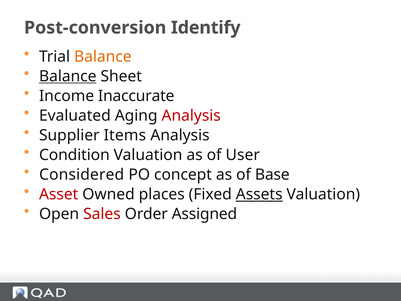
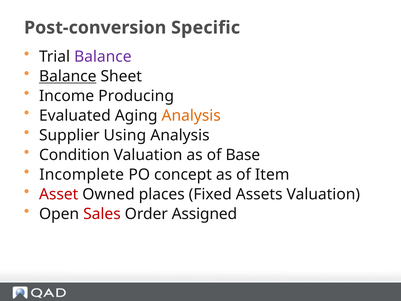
Identify: Identify -> Specific
Balance at (103, 57) colour: orange -> purple
Inaccurate: Inaccurate -> Producing
Analysis at (191, 116) colour: red -> orange
Items: Items -> Using
User: User -> Base
Considered: Considered -> Incomplete
Base: Base -> Item
Assets underline: present -> none
